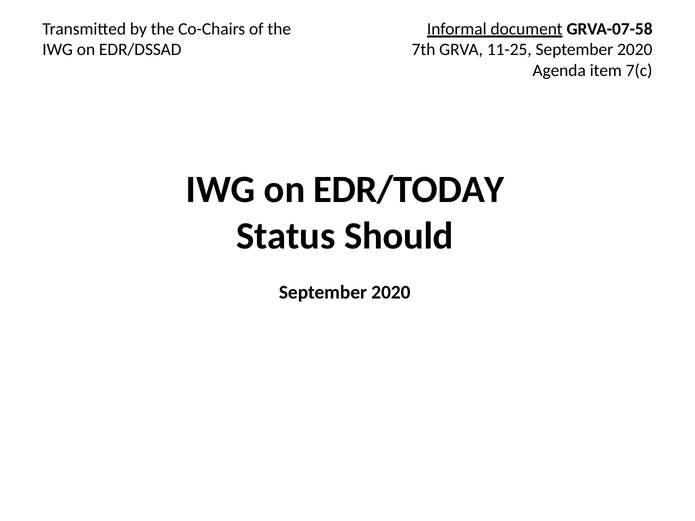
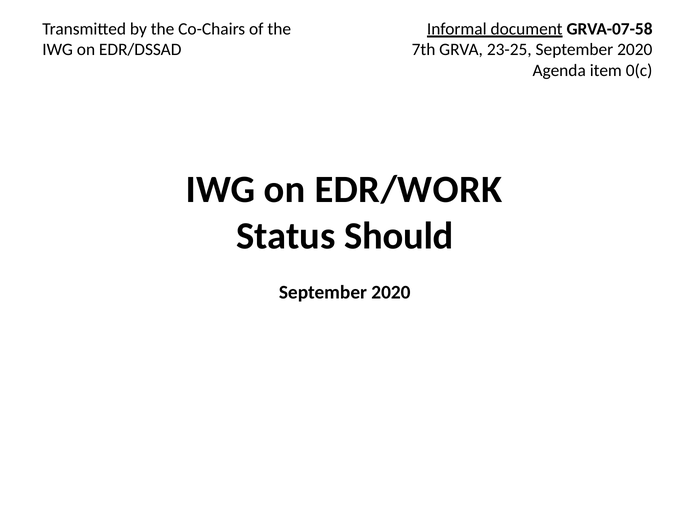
11-25: 11-25 -> 23-25
7(c: 7(c -> 0(c
EDR/TODAY: EDR/TODAY -> EDR/WORK
